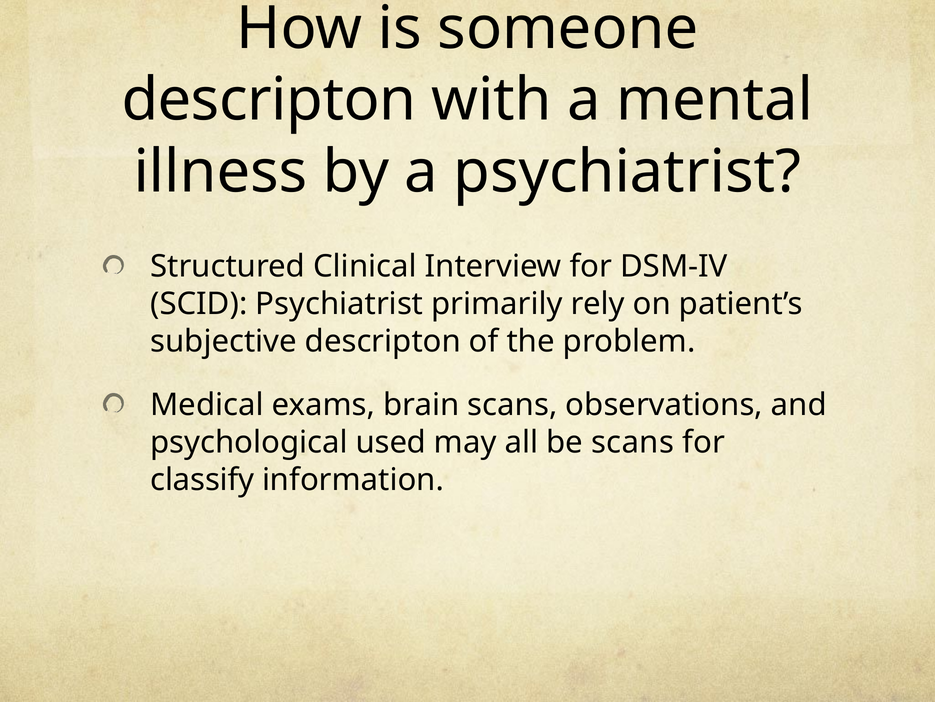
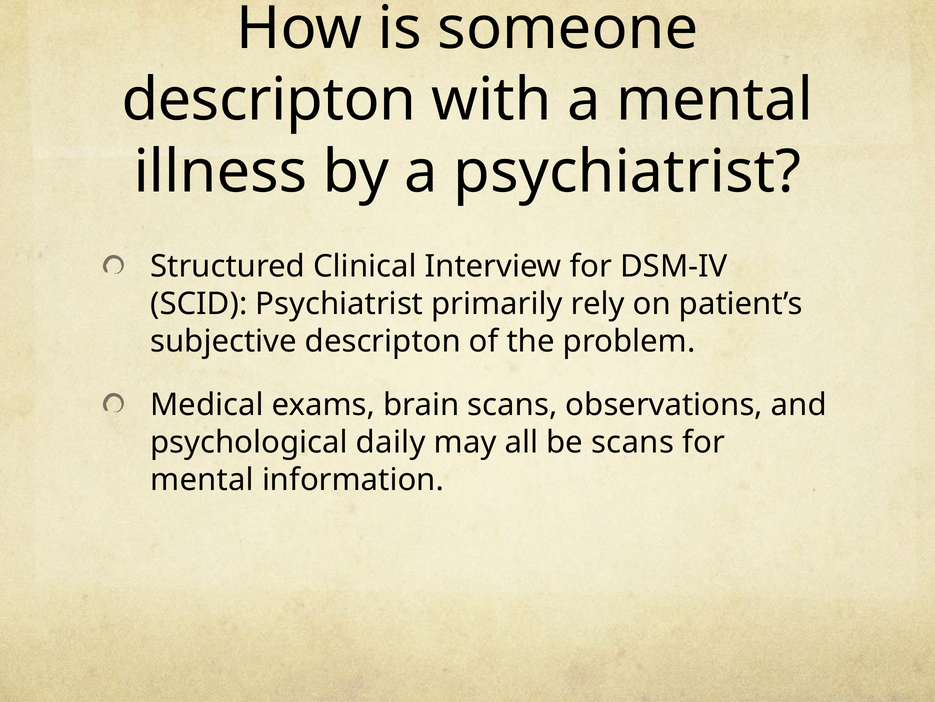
used: used -> daily
classify at (202, 479): classify -> mental
